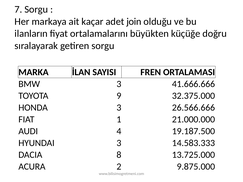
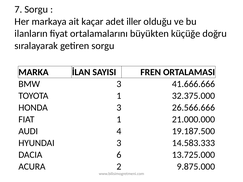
join: join -> iller
TOYOTA 9: 9 -> 1
8: 8 -> 6
